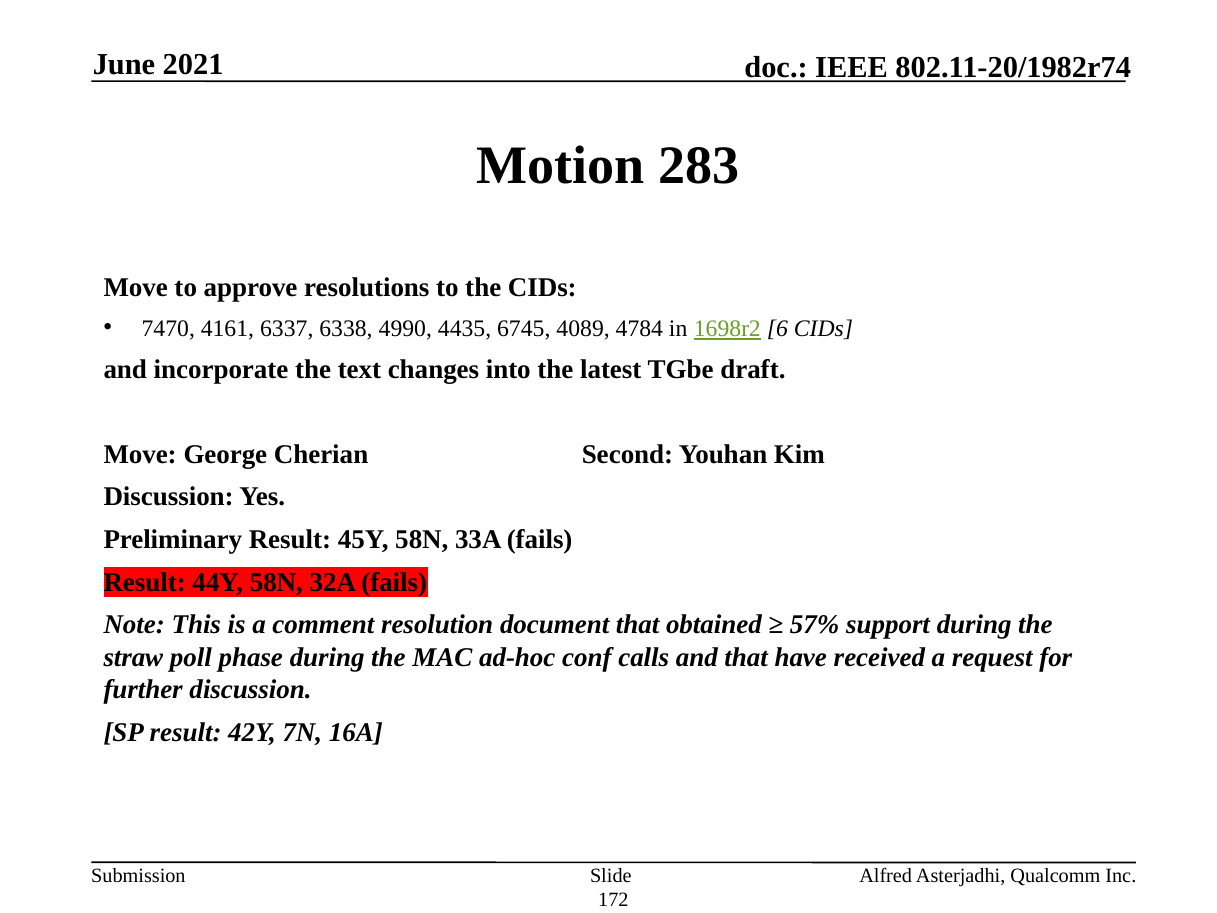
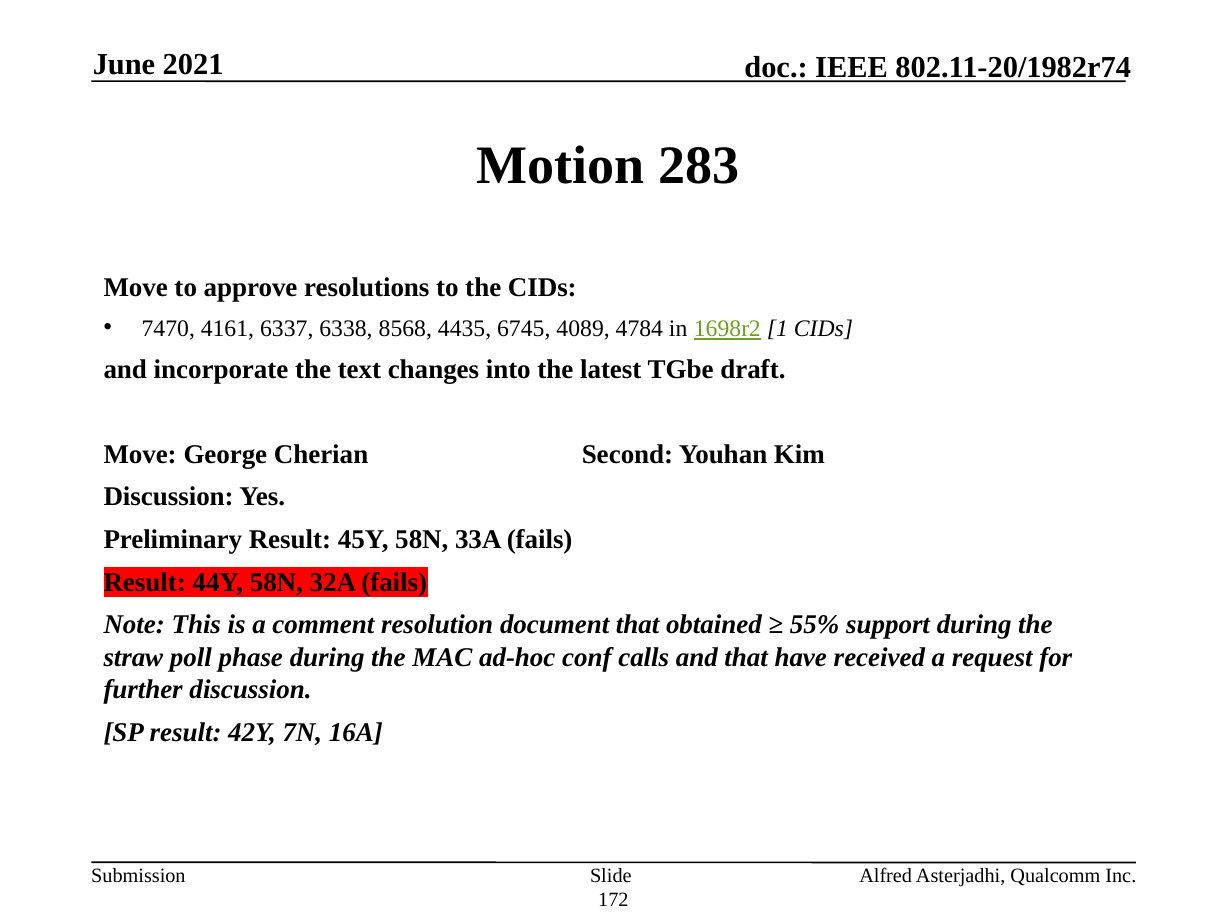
4990: 4990 -> 8568
6: 6 -> 1
57%: 57% -> 55%
